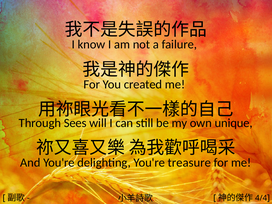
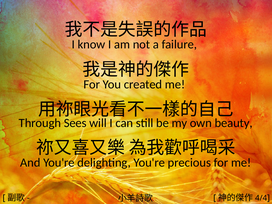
unique: unique -> beauty
treasure: treasure -> precious
